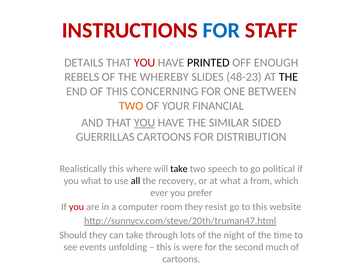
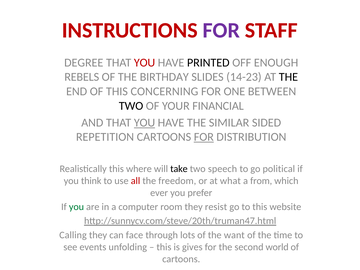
FOR at (221, 30) colour: blue -> purple
DETAILS: DETAILS -> DEGREE
WHEREBY: WHEREBY -> BIRTHDAY
48-23: 48-23 -> 14-23
TWO at (131, 106) colour: orange -> black
GUERRILLAS: GUERRILLAS -> REPETITION
FOR at (204, 137) underline: none -> present
you what: what -> think
all colour: black -> red
recovery: recovery -> freedom
you at (76, 207) colour: red -> green
Should: Should -> Calling
can take: take -> face
night: night -> want
were: were -> gives
much: much -> world
